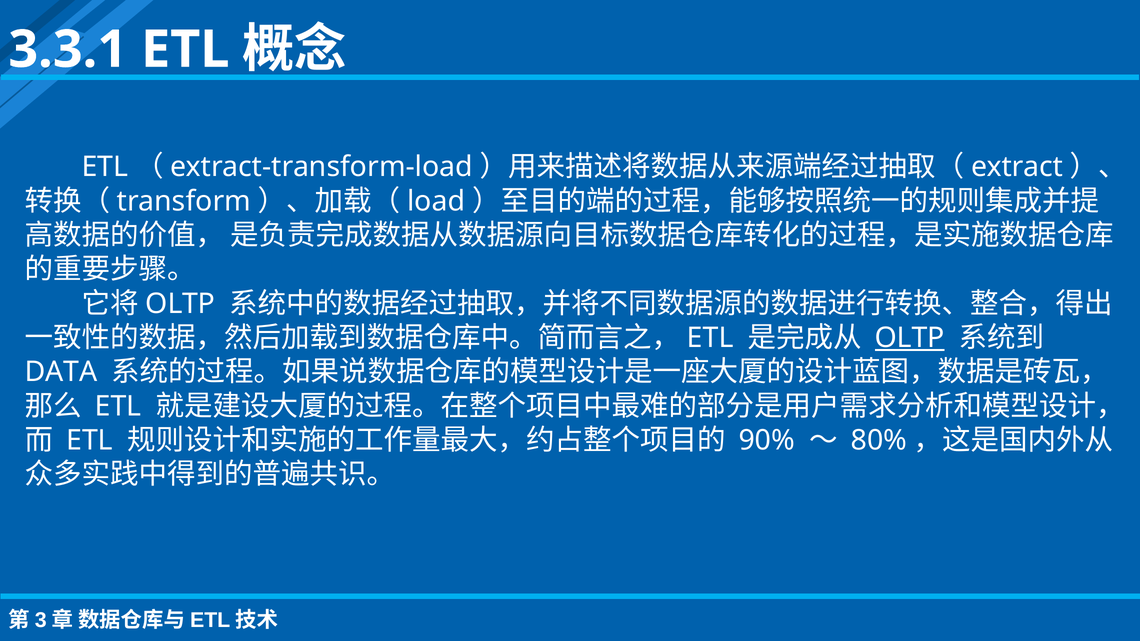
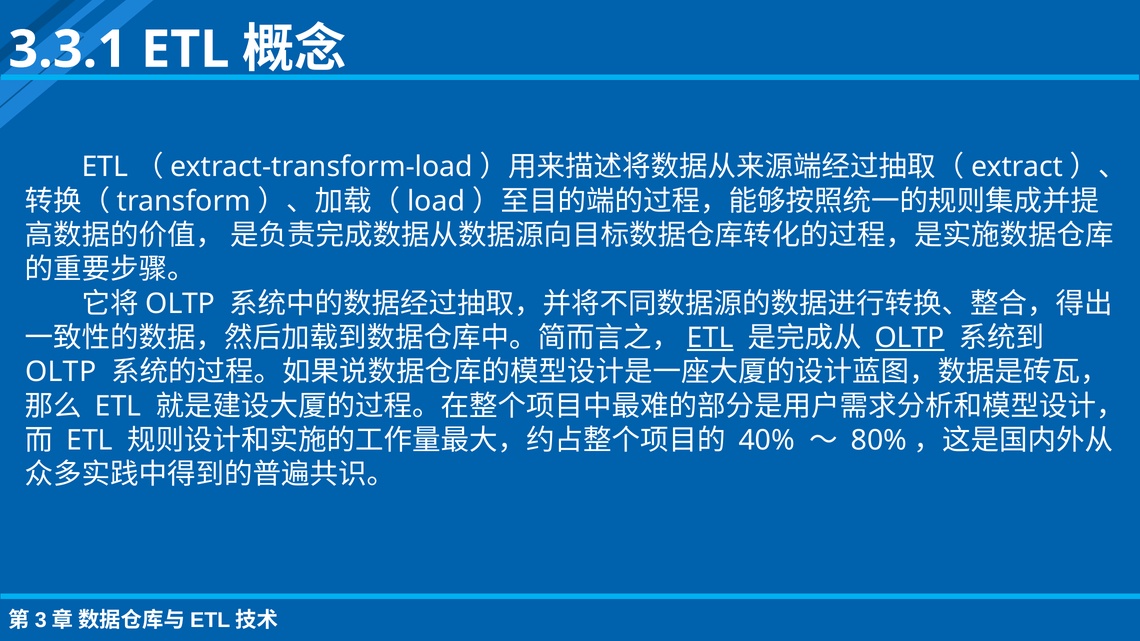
ETL at (710, 338) underline: none -> present
DATA at (61, 372): DATA -> OLTP
90%: 90% -> 40%
